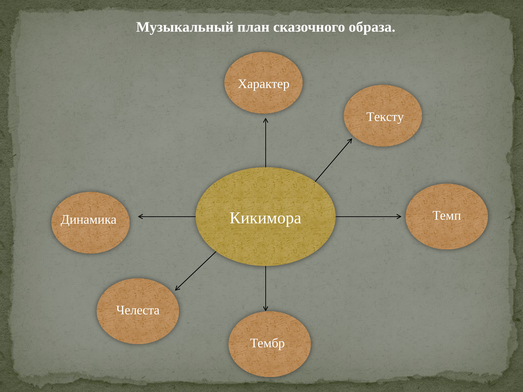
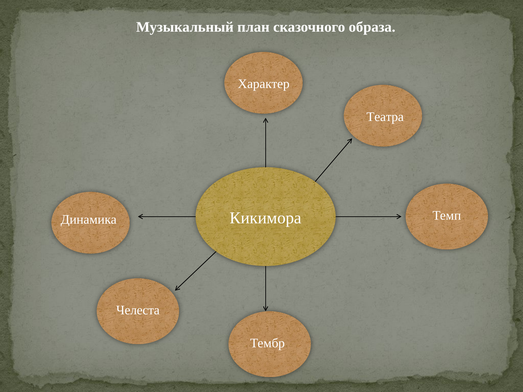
Тексту: Тексту -> Театра
